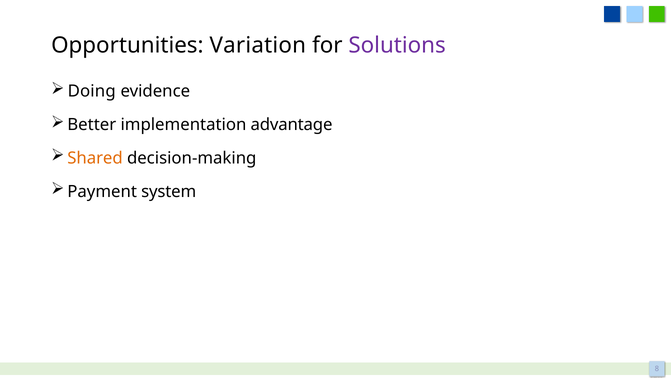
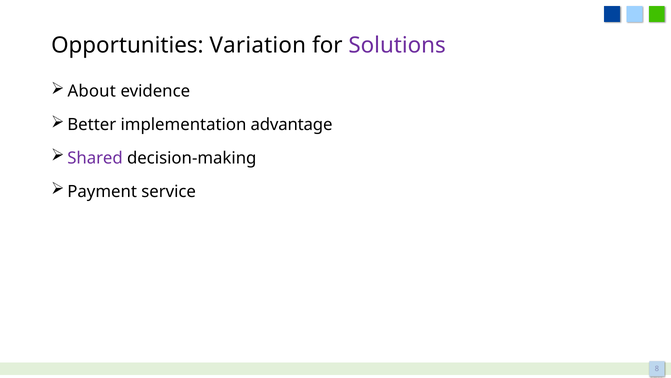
Doing: Doing -> About
Shared colour: orange -> purple
system: system -> service
